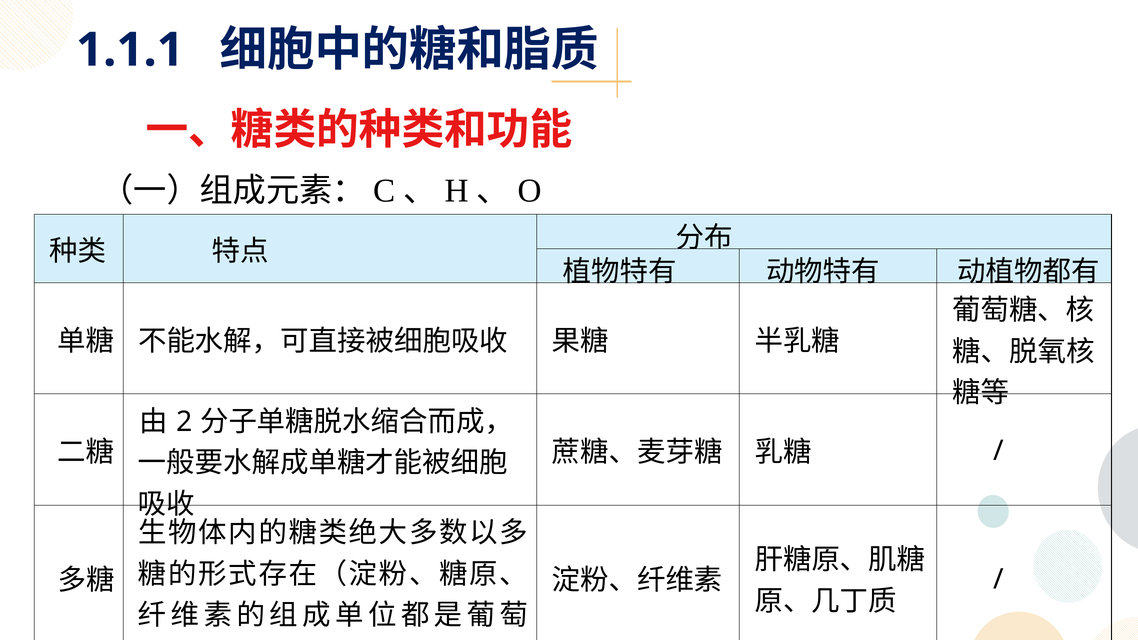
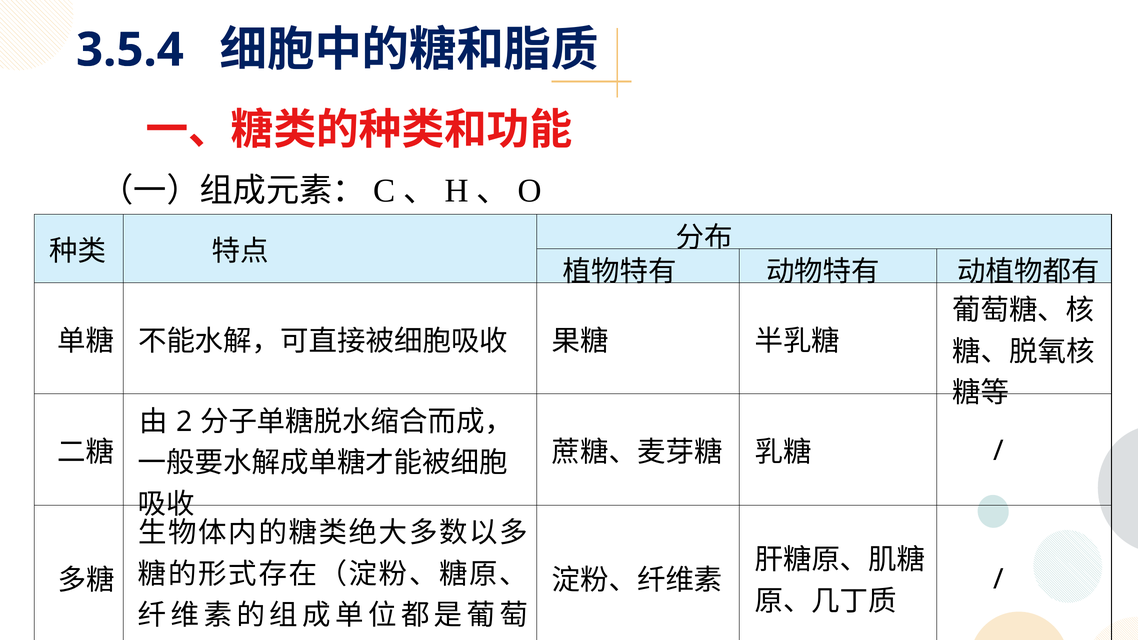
1.1.1: 1.1.1 -> 3.5.4
